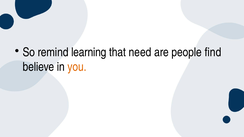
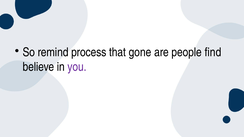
learning: learning -> process
need: need -> gone
you colour: orange -> purple
